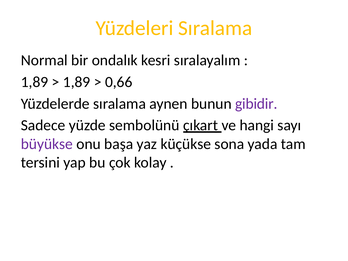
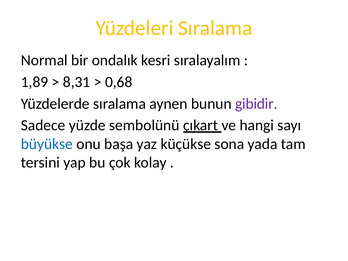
1,89 at (77, 82): 1,89 -> 8,31
0,66: 0,66 -> 0,68
büyükse colour: purple -> blue
